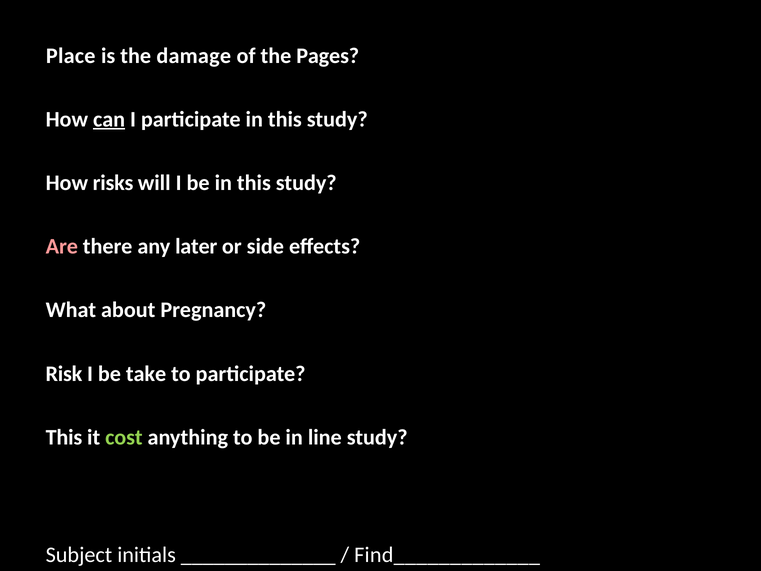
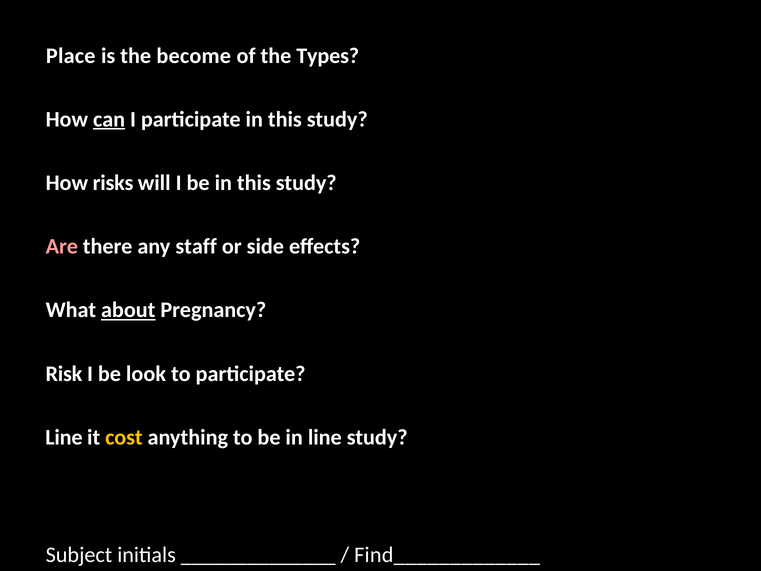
damage: damage -> become
Pages: Pages -> Types
later: later -> staff
about underline: none -> present
take: take -> look
This at (64, 437): This -> Line
cost colour: light green -> yellow
